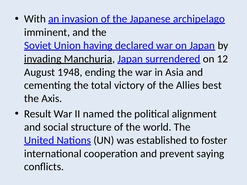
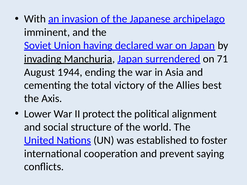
12: 12 -> 71
1948: 1948 -> 1944
Result: Result -> Lower
named: named -> protect
